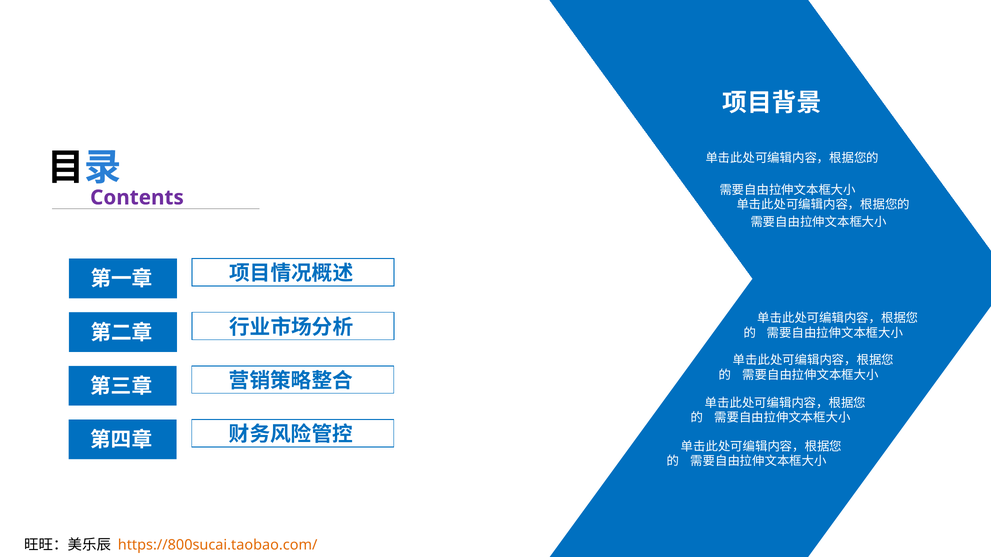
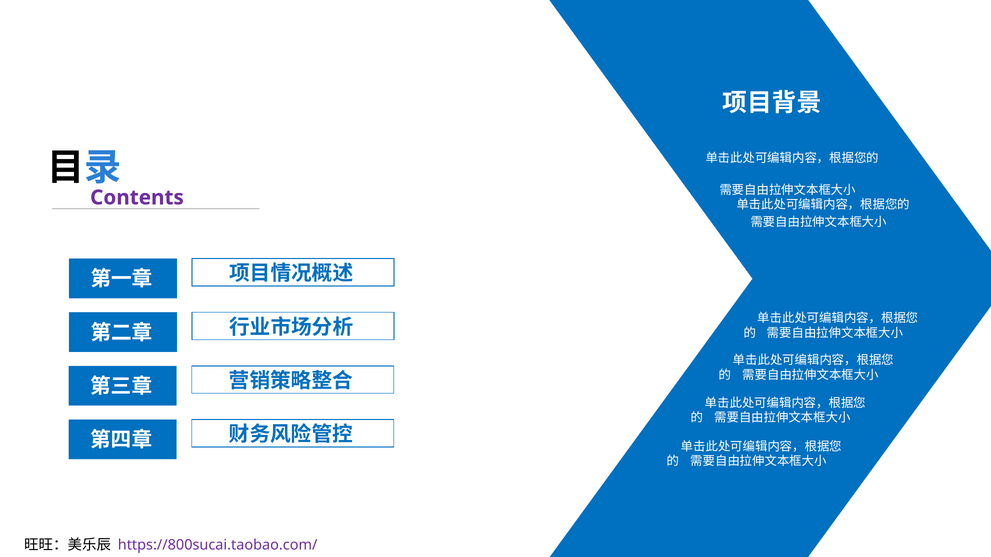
https://800sucai.taobao.com/ colour: orange -> purple
